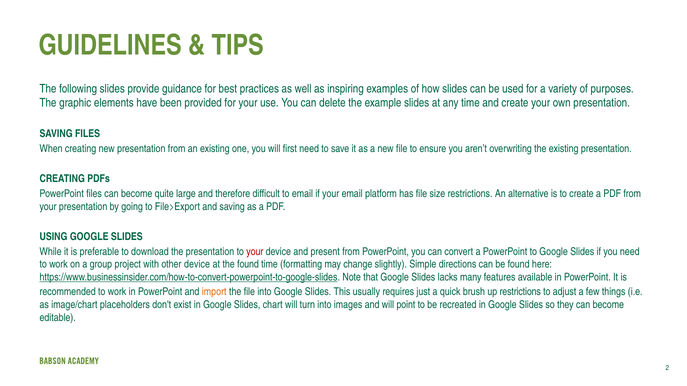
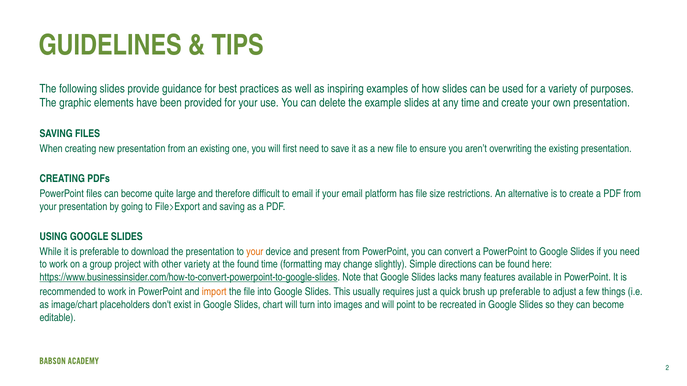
your at (255, 252) colour: red -> orange
other device: device -> variety
up restrictions: restrictions -> preferable
